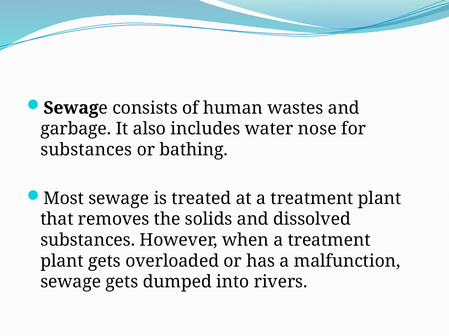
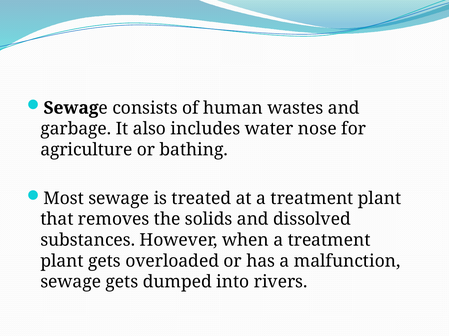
substances at (86, 150): substances -> agriculture
